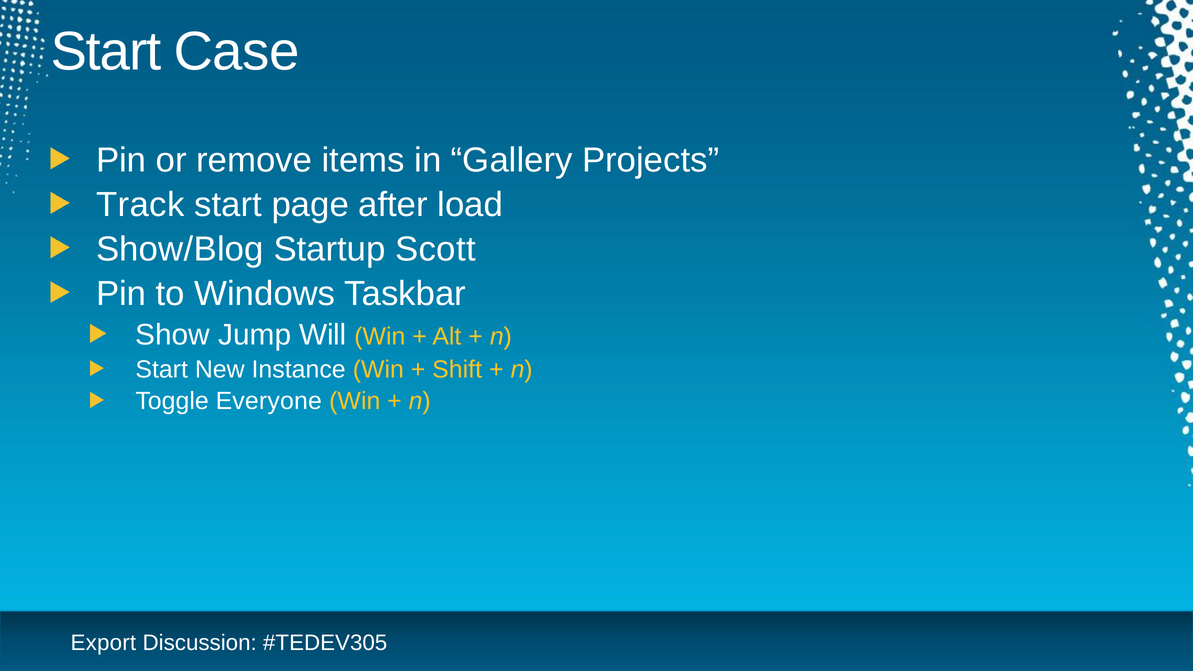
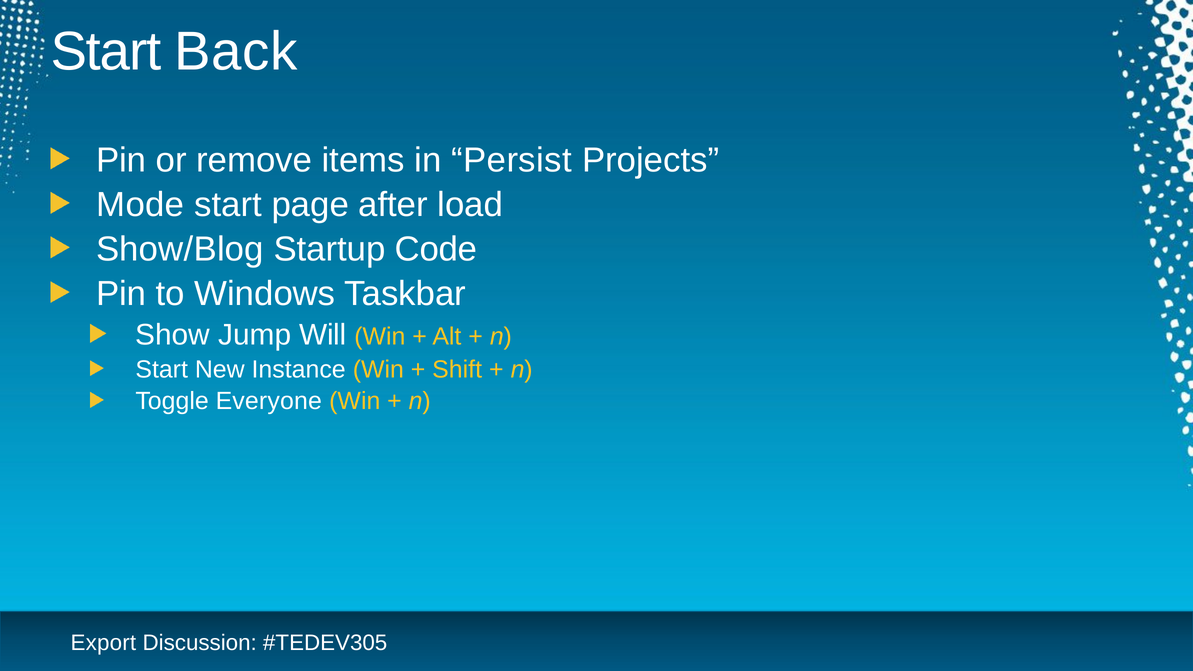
Case: Case -> Back
Gallery: Gallery -> Persist
Track: Track -> Mode
Scott: Scott -> Code
